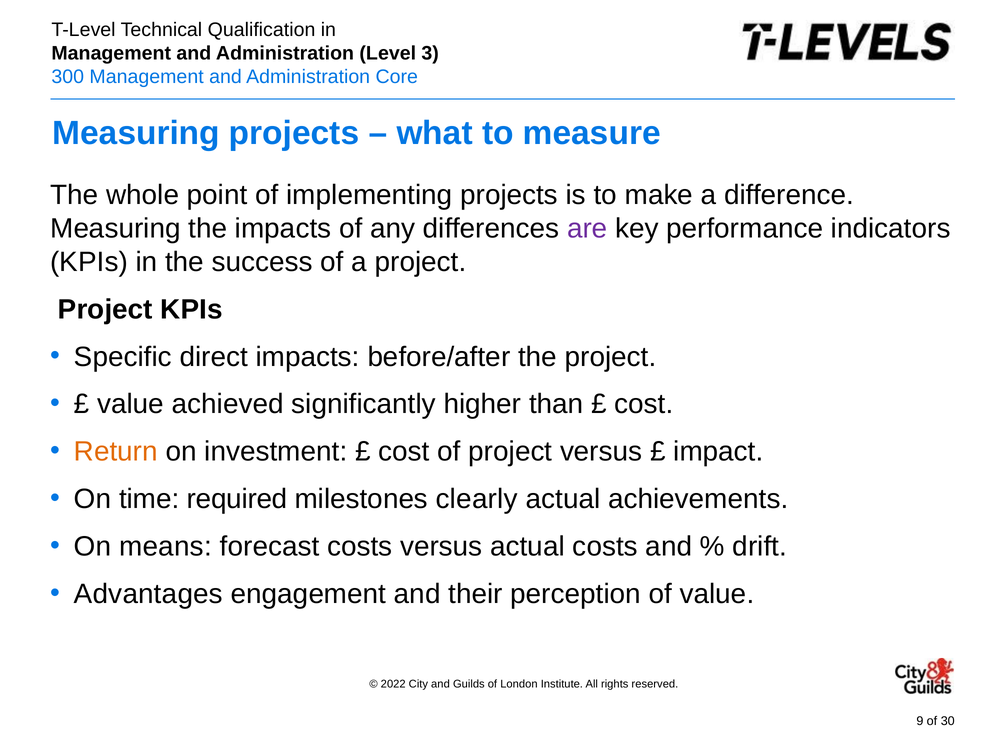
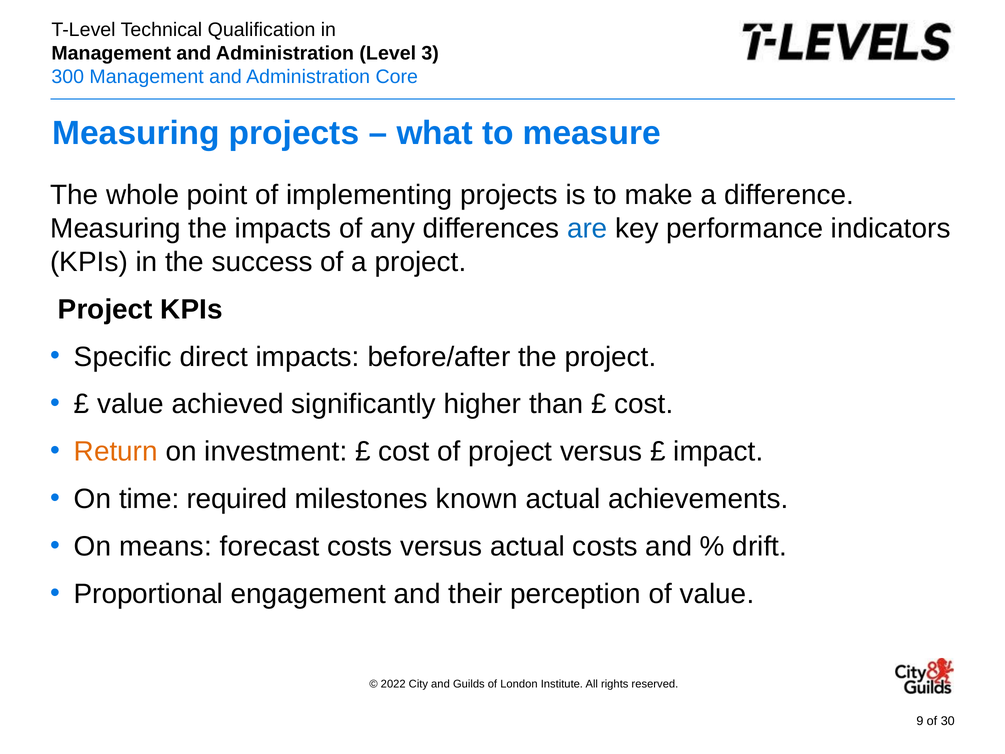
are colour: purple -> blue
clearly: clearly -> known
Advantages: Advantages -> Proportional
